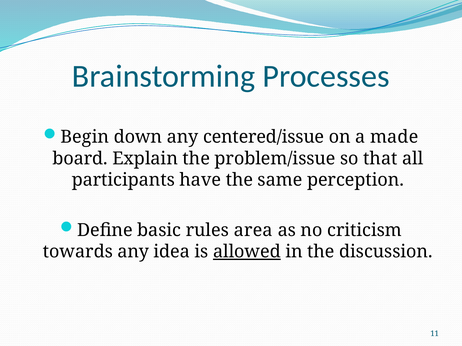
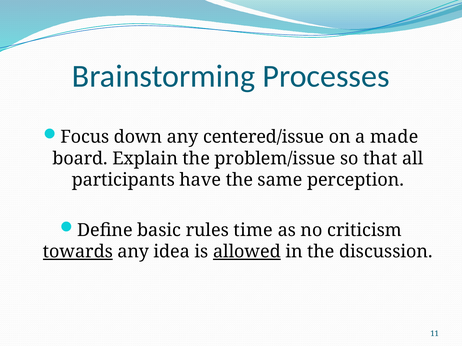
Begin: Begin -> Focus
area: area -> time
towards underline: none -> present
